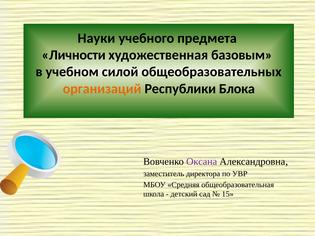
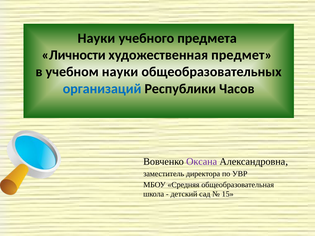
базовым: базовым -> предмет
учебном силой: силой -> науки
организаций colour: orange -> blue
Блока: Блока -> Часов
